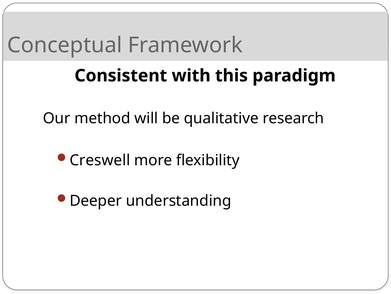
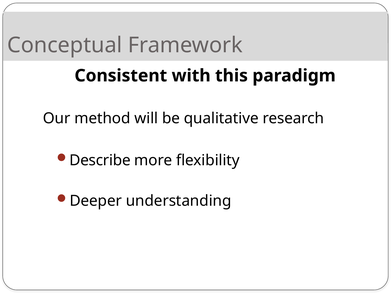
Creswell: Creswell -> Describe
